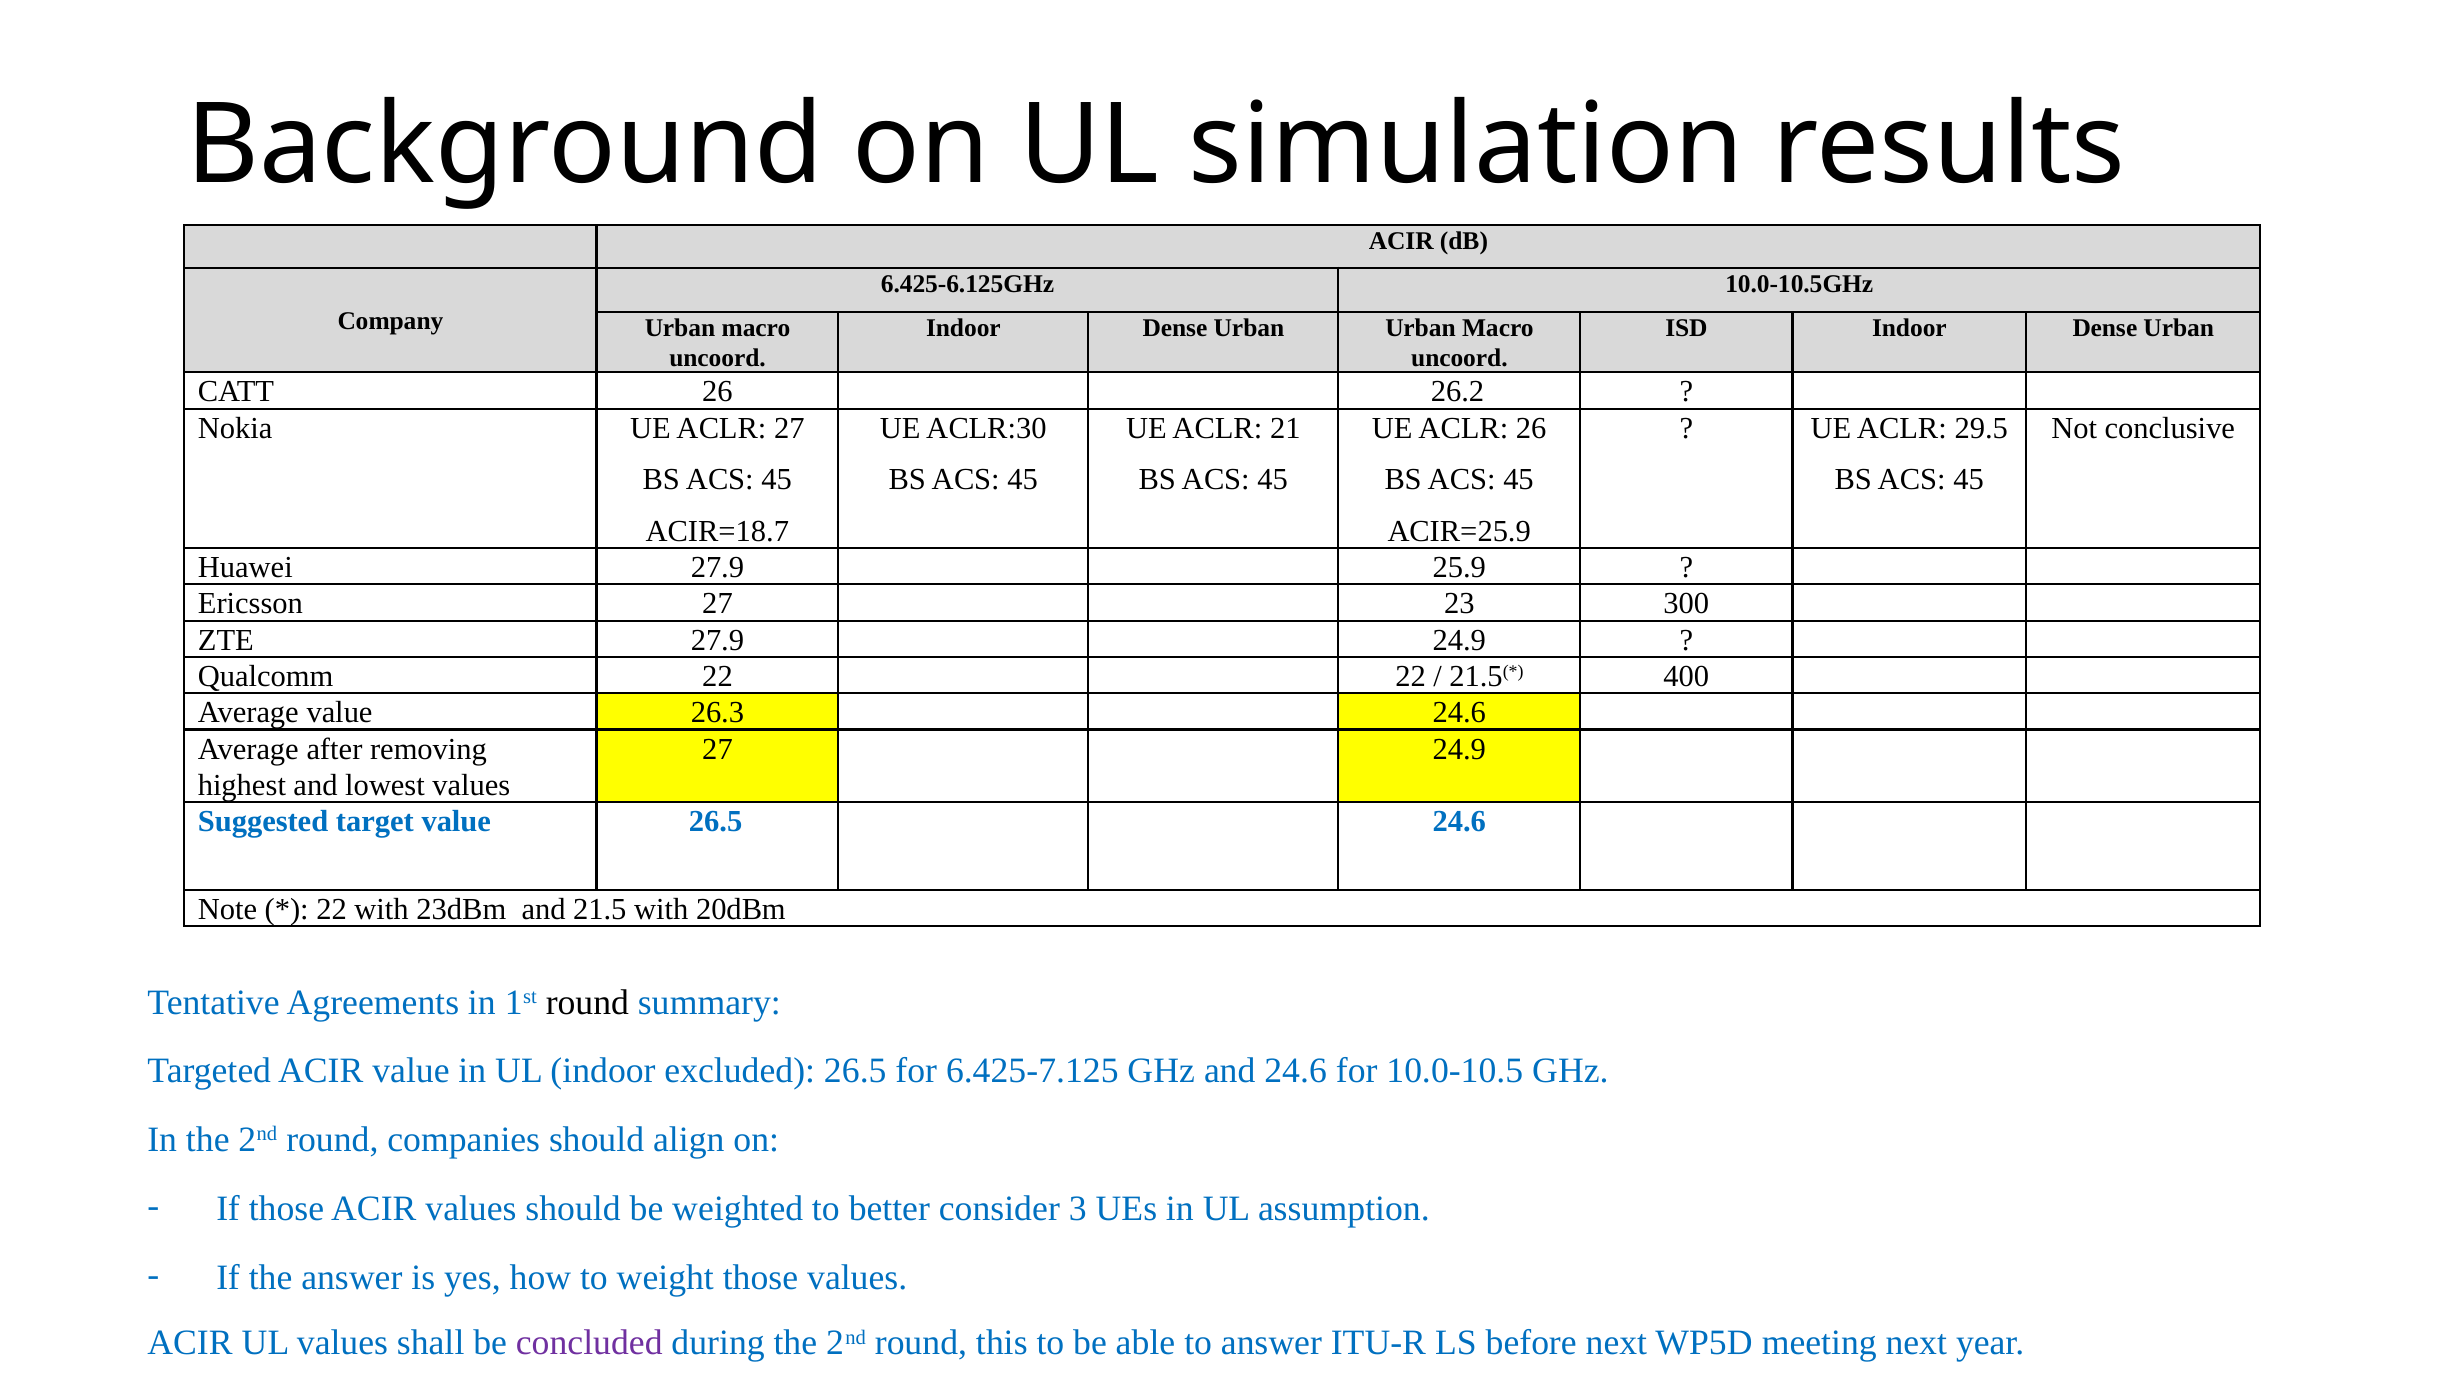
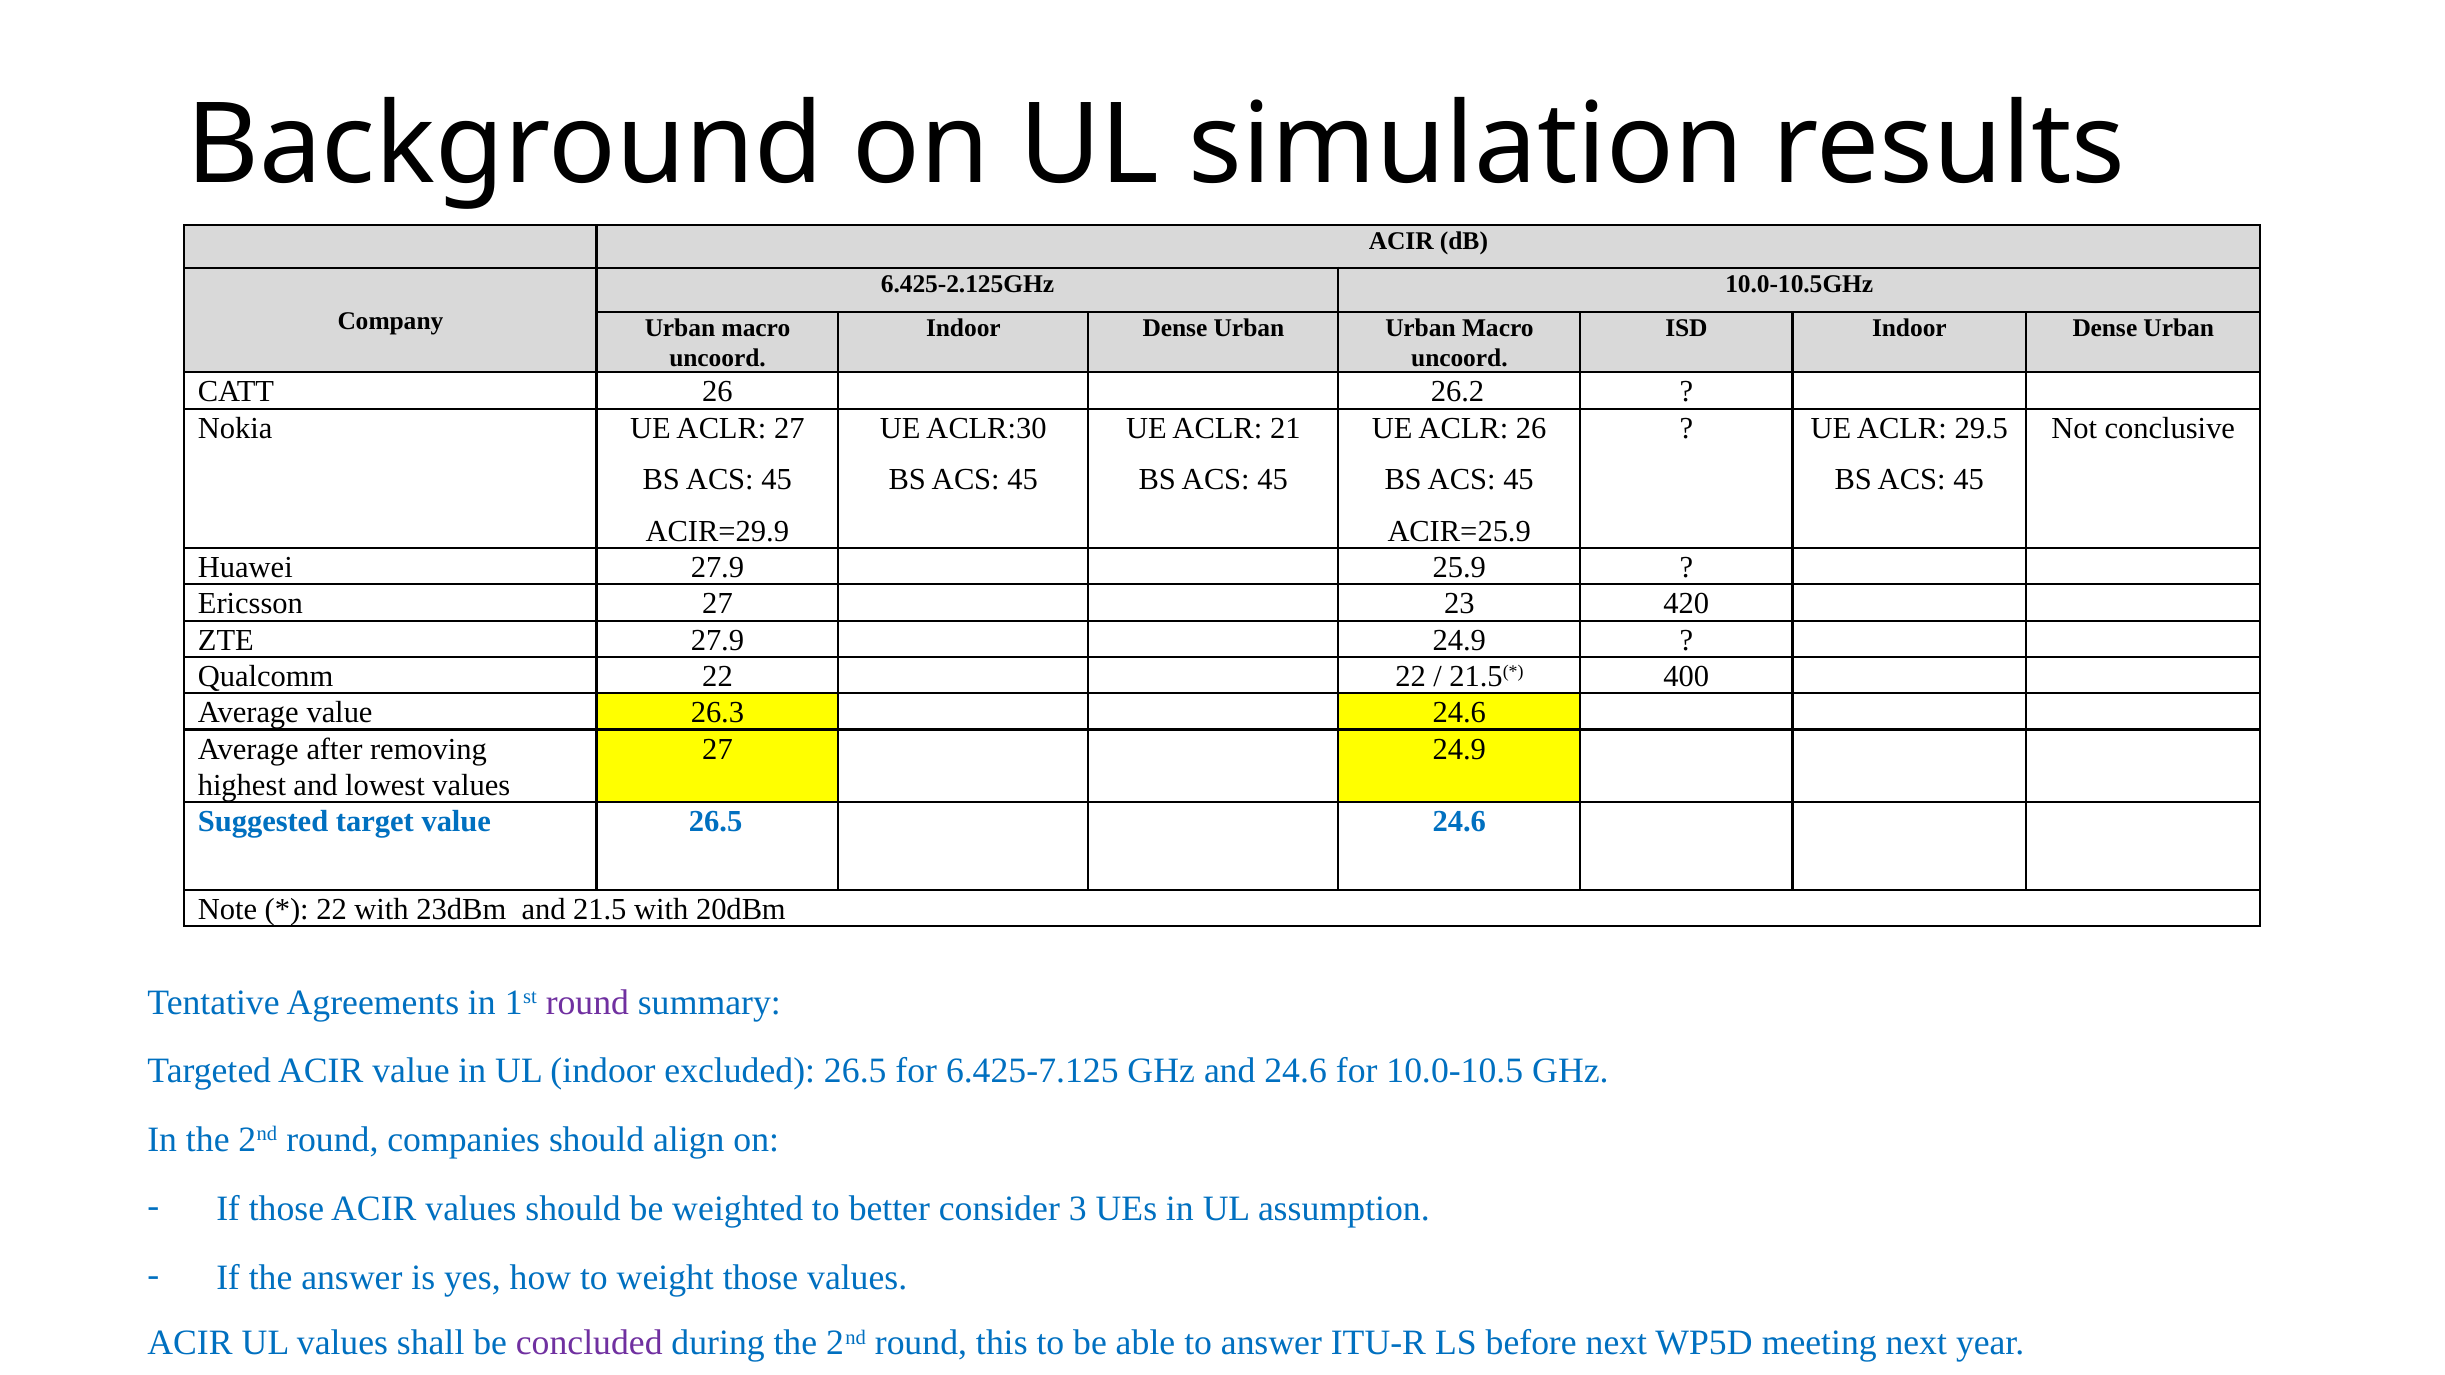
6.425-6.125GHz: 6.425-6.125GHz -> 6.425-2.125GHz
ACIR=18.7: ACIR=18.7 -> ACIR=29.9
300: 300 -> 420
round at (587, 1003) colour: black -> purple
